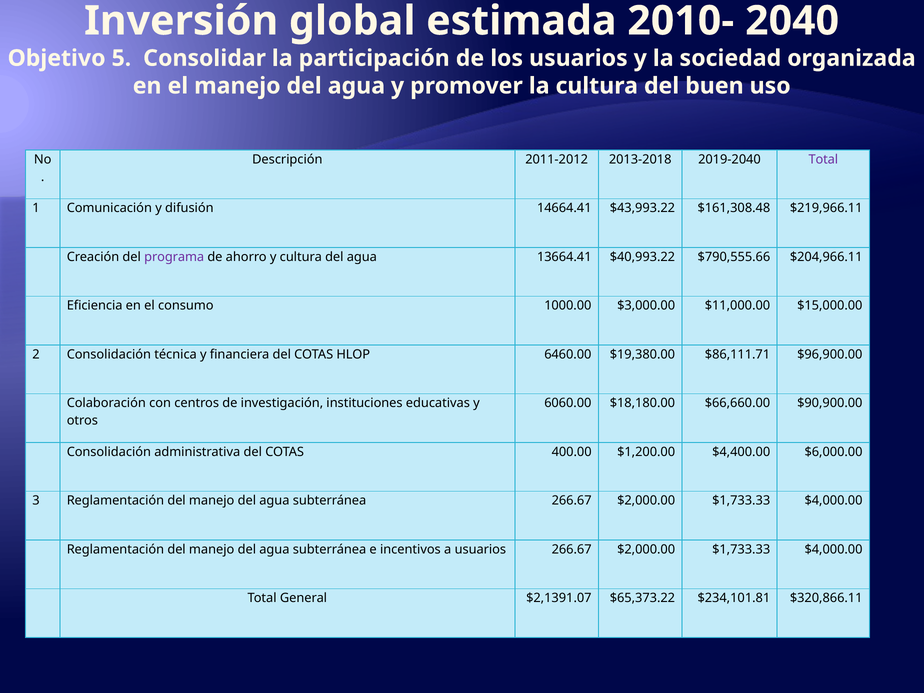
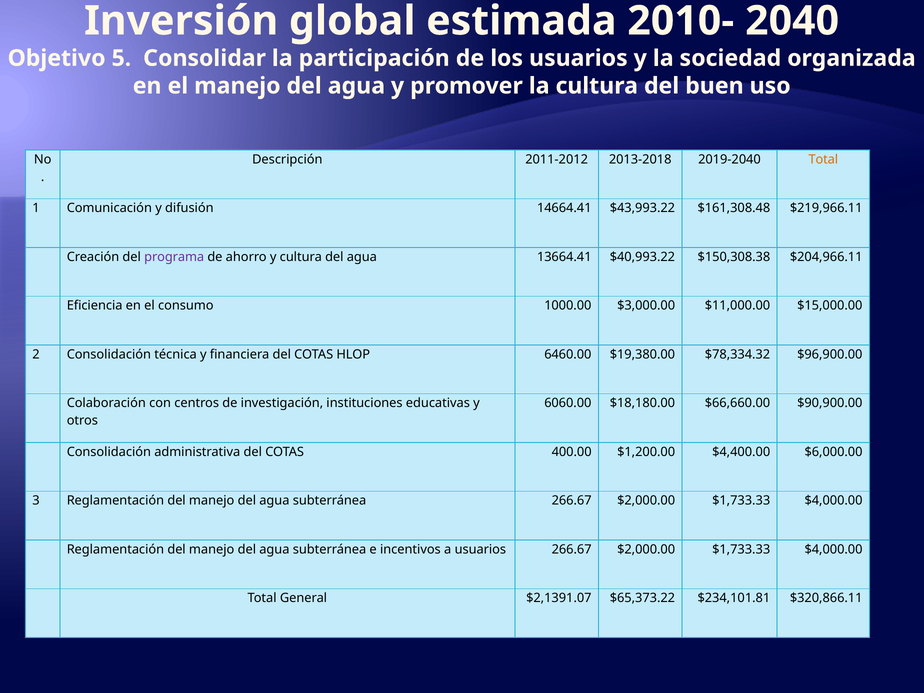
Total at (823, 159) colour: purple -> orange
$790,555.66: $790,555.66 -> $150,308.38
$86,111.71: $86,111.71 -> $78,334.32
